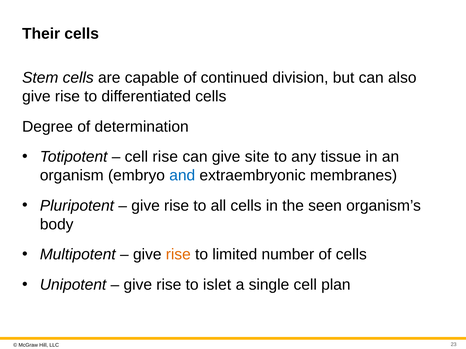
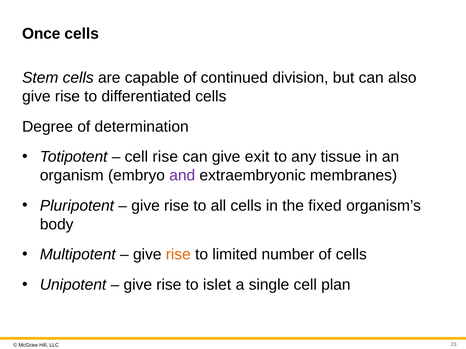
Their: Their -> Once
site: site -> exit
and colour: blue -> purple
seen: seen -> fixed
